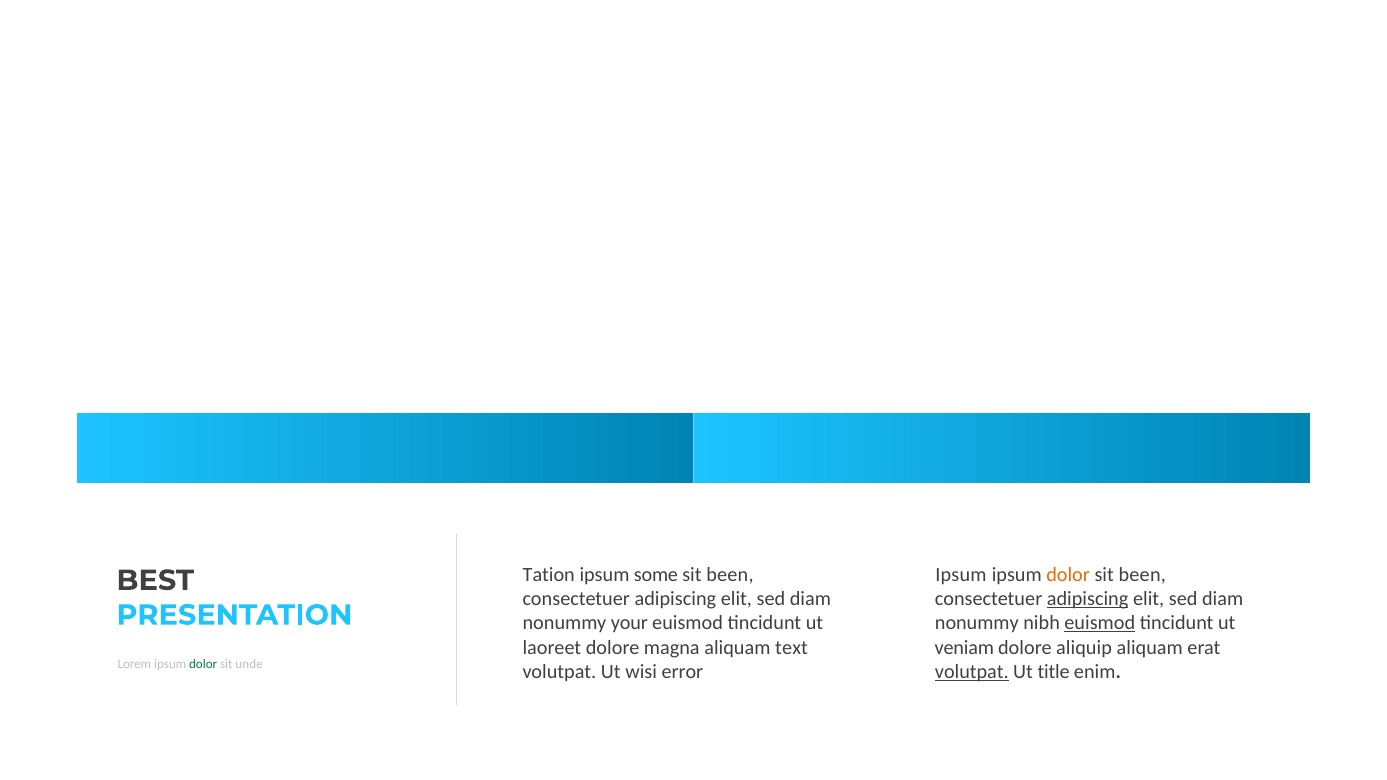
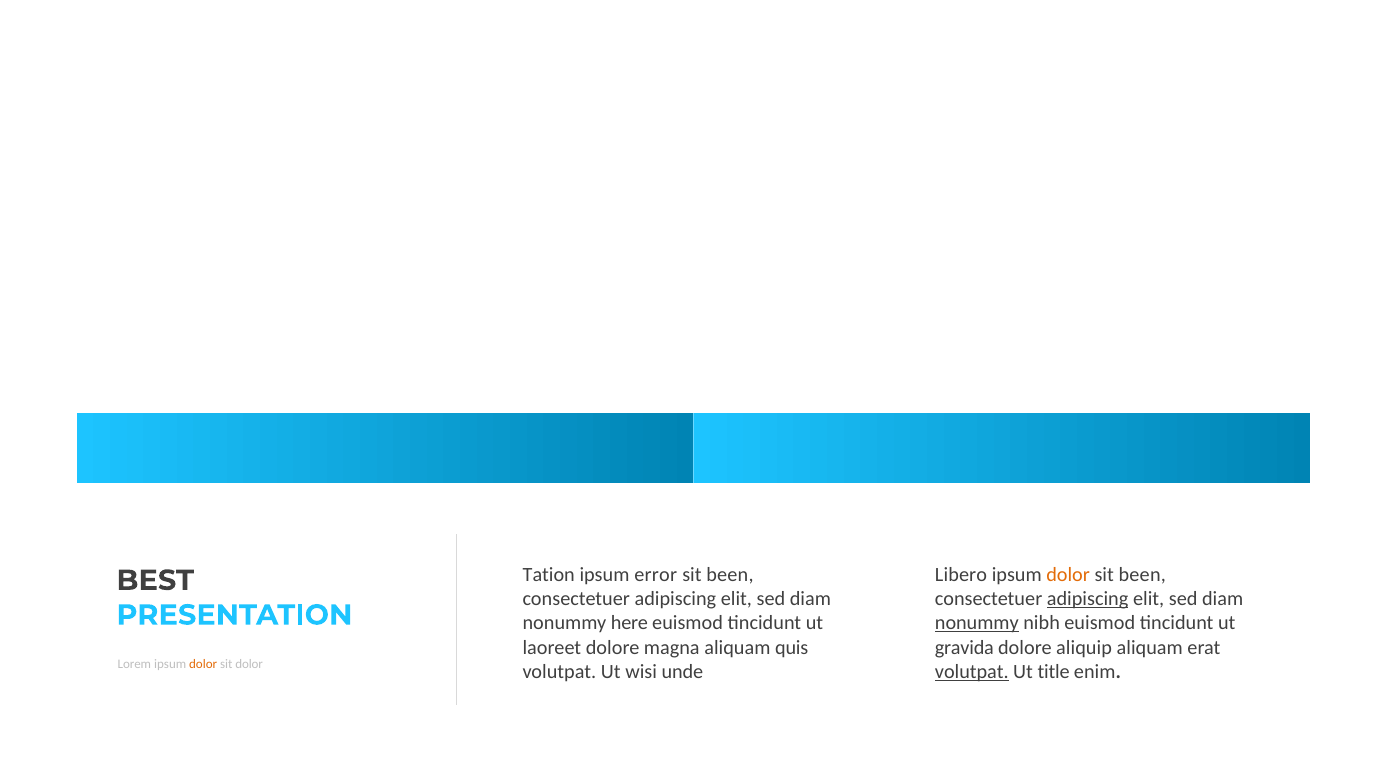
some: some -> error
Ipsum at (961, 575): Ipsum -> Libero
your: your -> here
nonummy at (977, 623) underline: none -> present
euismod at (1100, 623) underline: present -> none
text: text -> quis
veniam: veniam -> gravida
dolor at (203, 664) colour: green -> orange
sit unde: unde -> dolor
error: error -> unde
